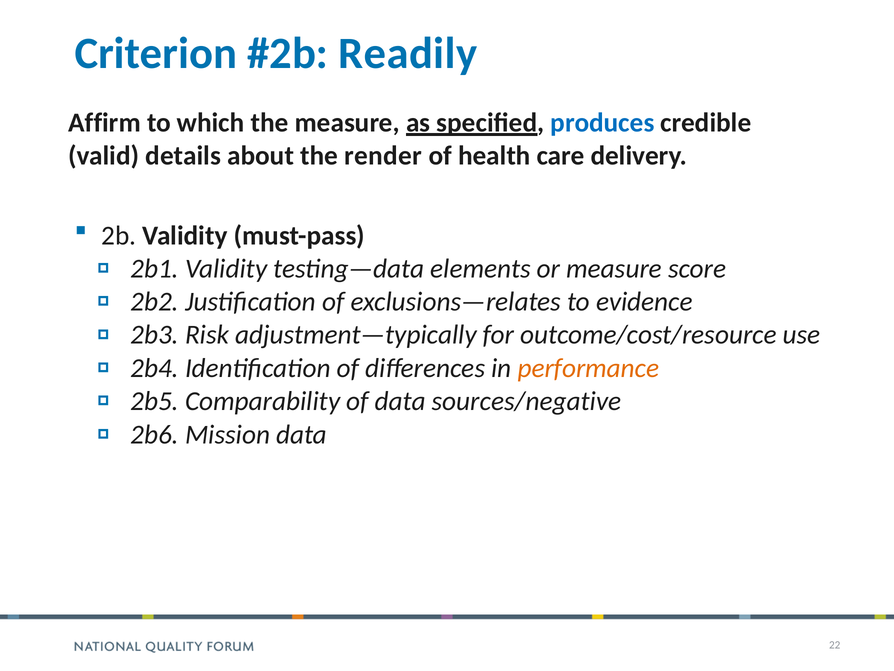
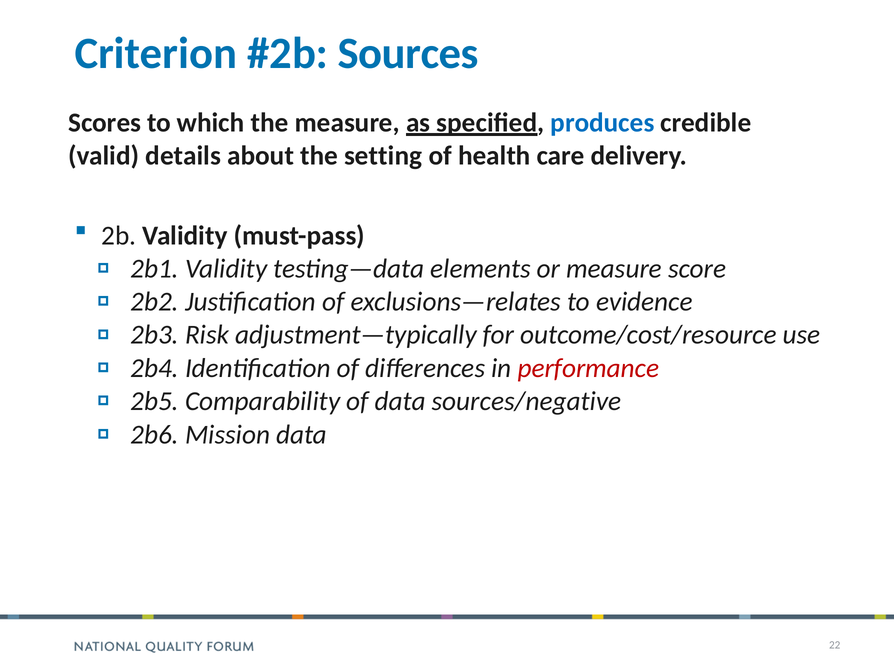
Readily: Readily -> Sources
Affirm: Affirm -> Scores
render: render -> setting
performance colour: orange -> red
